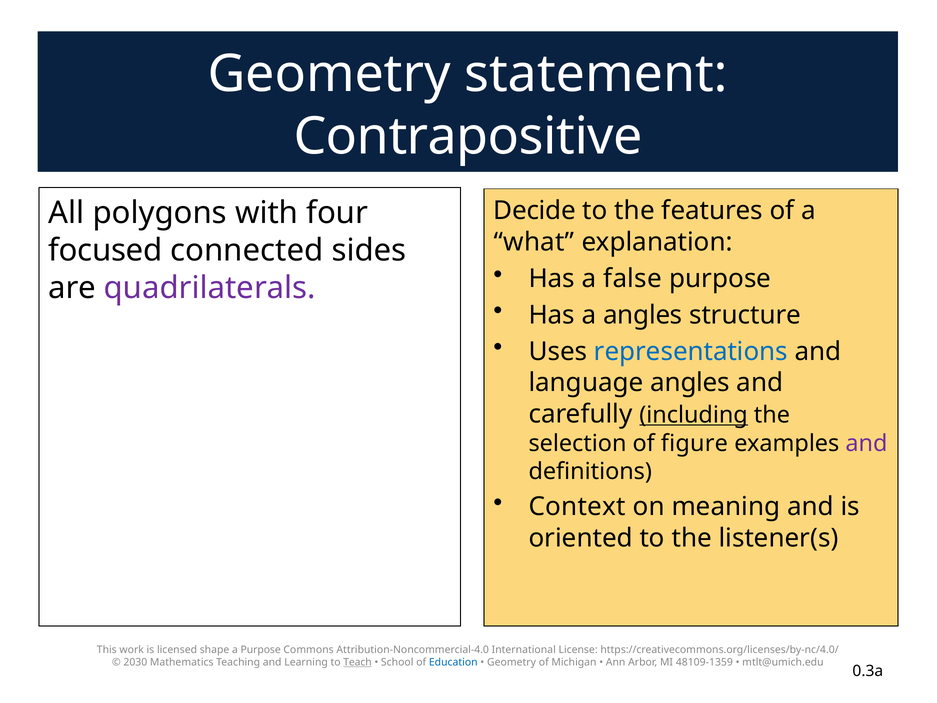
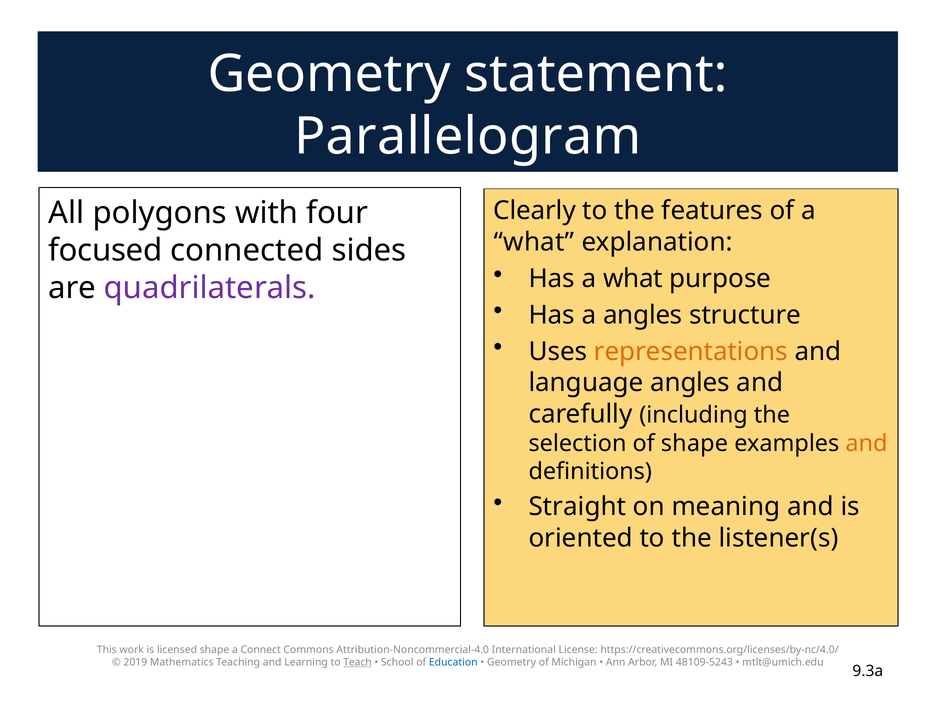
Contrapositive: Contrapositive -> Parallelogram
Decide: Decide -> Clearly
Has a false: false -> what
representations colour: blue -> orange
including underline: present -> none
of figure: figure -> shape
and at (866, 443) colour: purple -> orange
Context: Context -> Straight
a Purpose: Purpose -> Connect
2030: 2030 -> 2019
48109-1359: 48109-1359 -> 48109-5243
0.3a: 0.3a -> 9.3a
